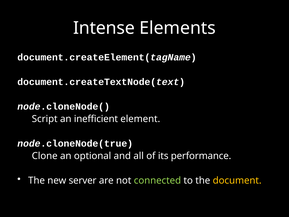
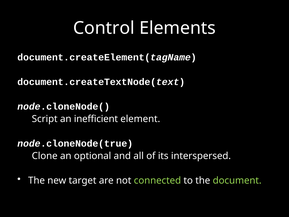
Intense: Intense -> Control
performance: performance -> interspersed
server: server -> target
document colour: yellow -> light green
